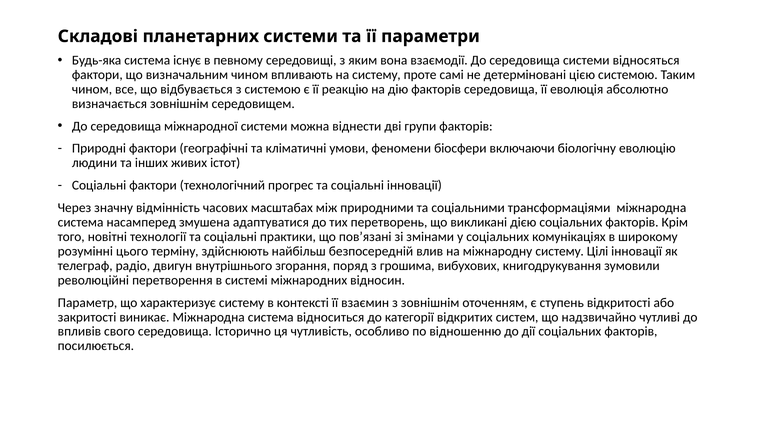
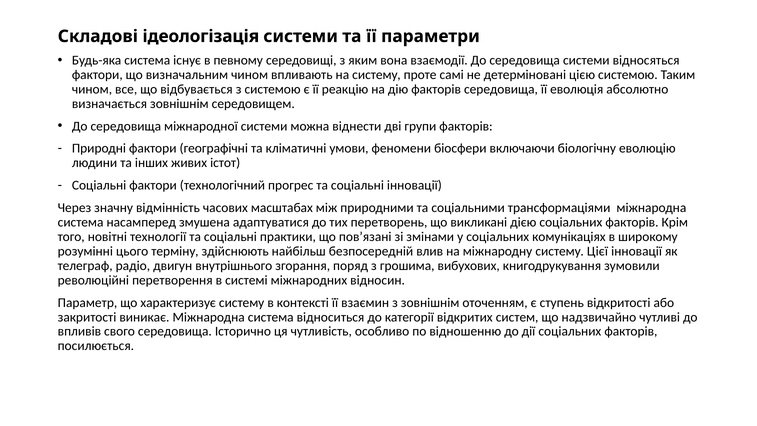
планетарних: планетарних -> ідеологізація
Цілі: Цілі -> Цієї
